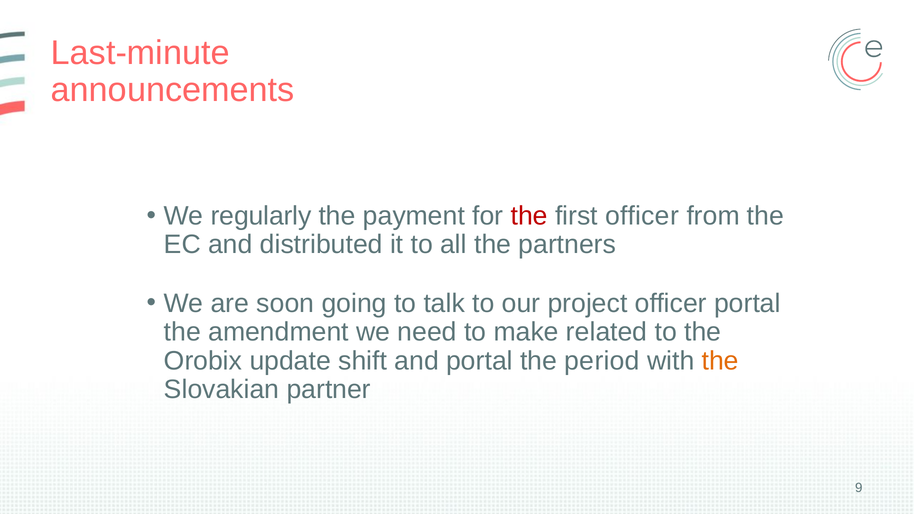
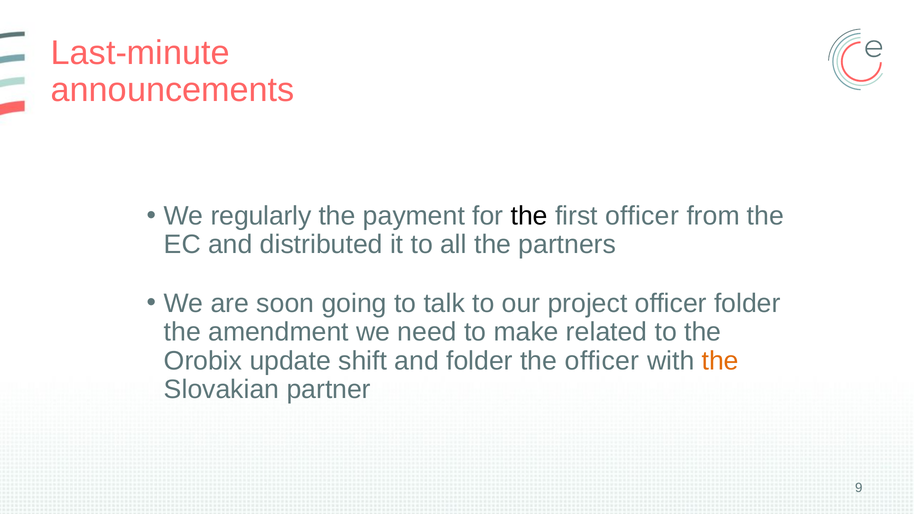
the at (529, 216) colour: red -> black
officer portal: portal -> folder
and portal: portal -> folder
the period: period -> officer
